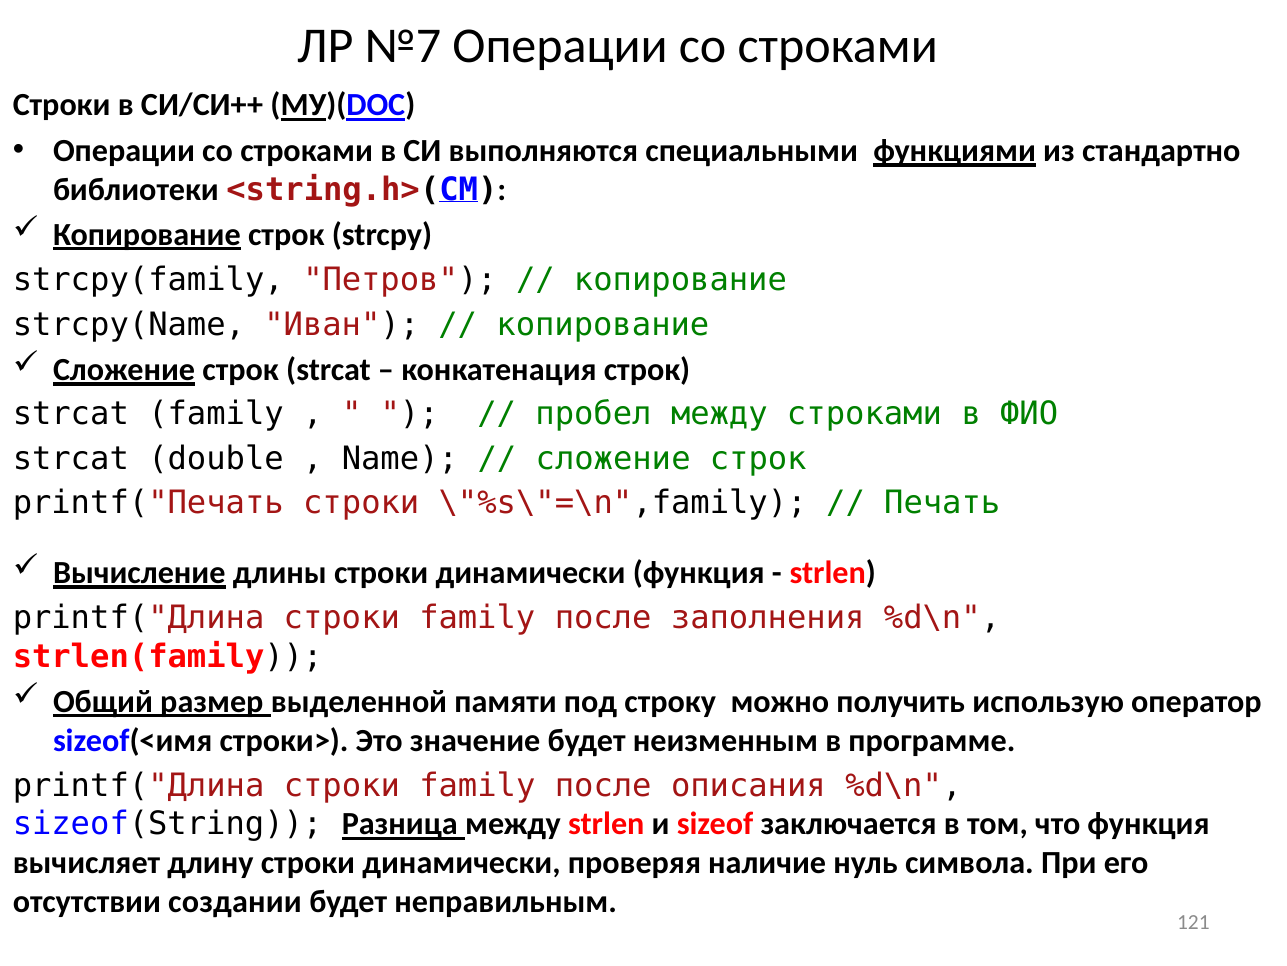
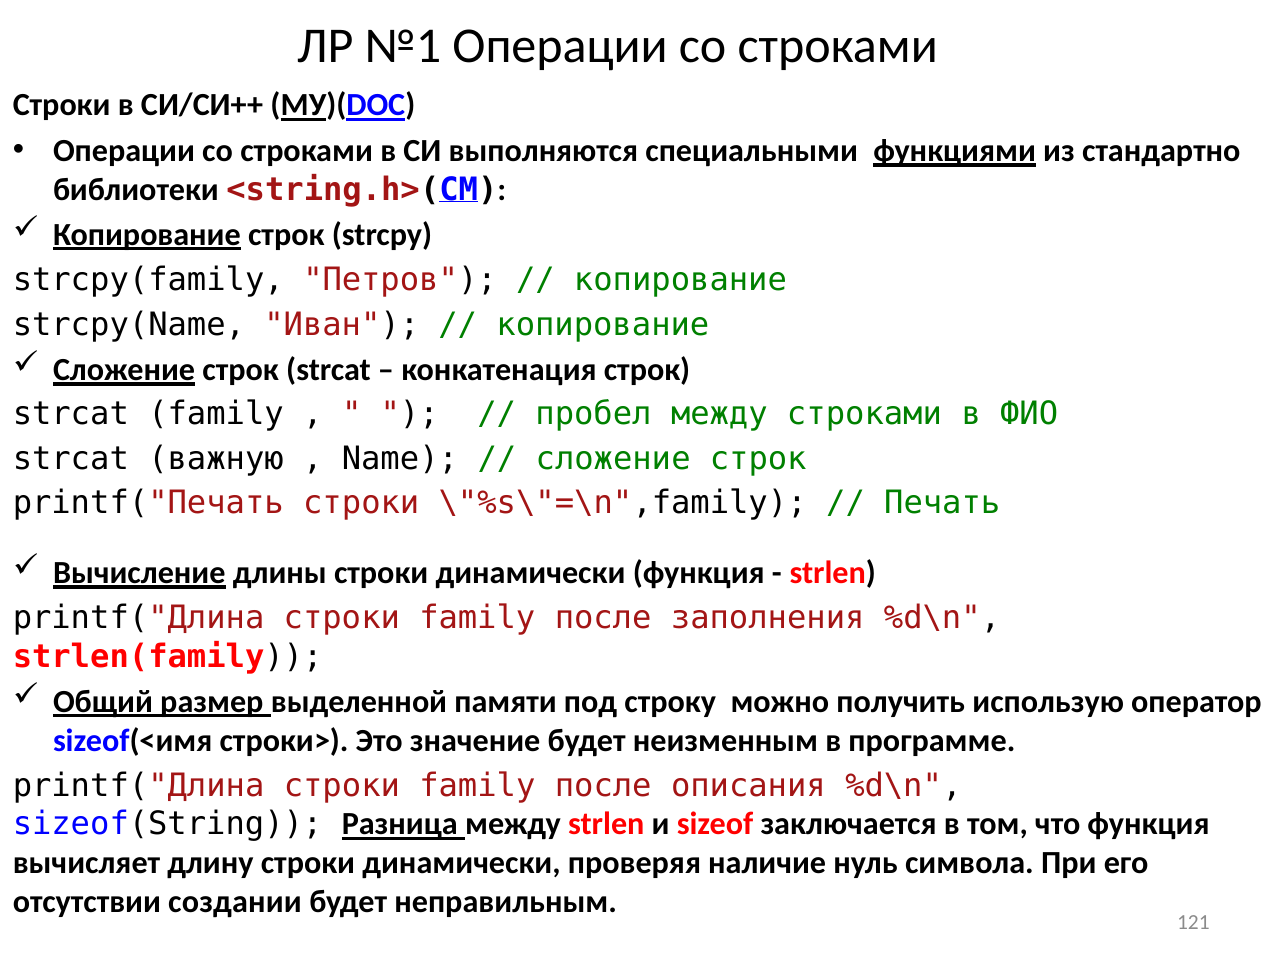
№7: №7 -> №1
double: double -> важную
